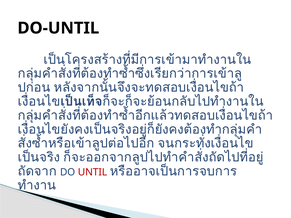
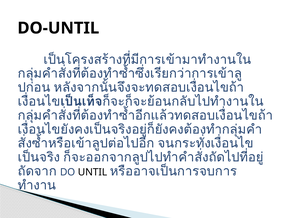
UNTIL colour: red -> black
